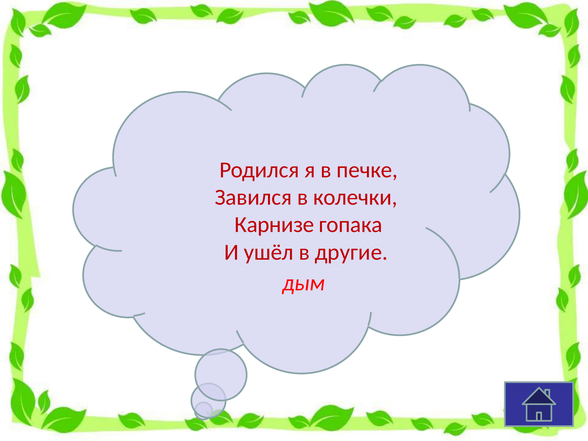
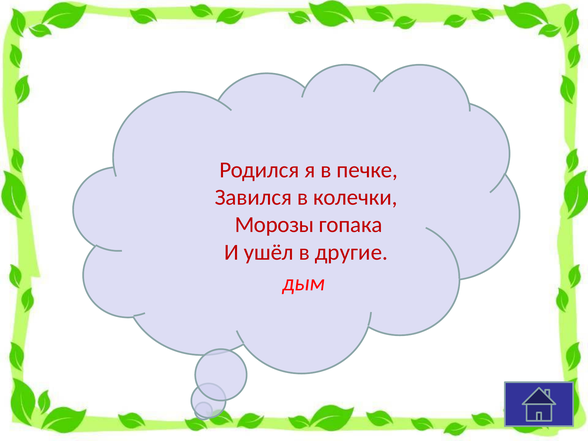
Карнизе: Карнизе -> Морозы
